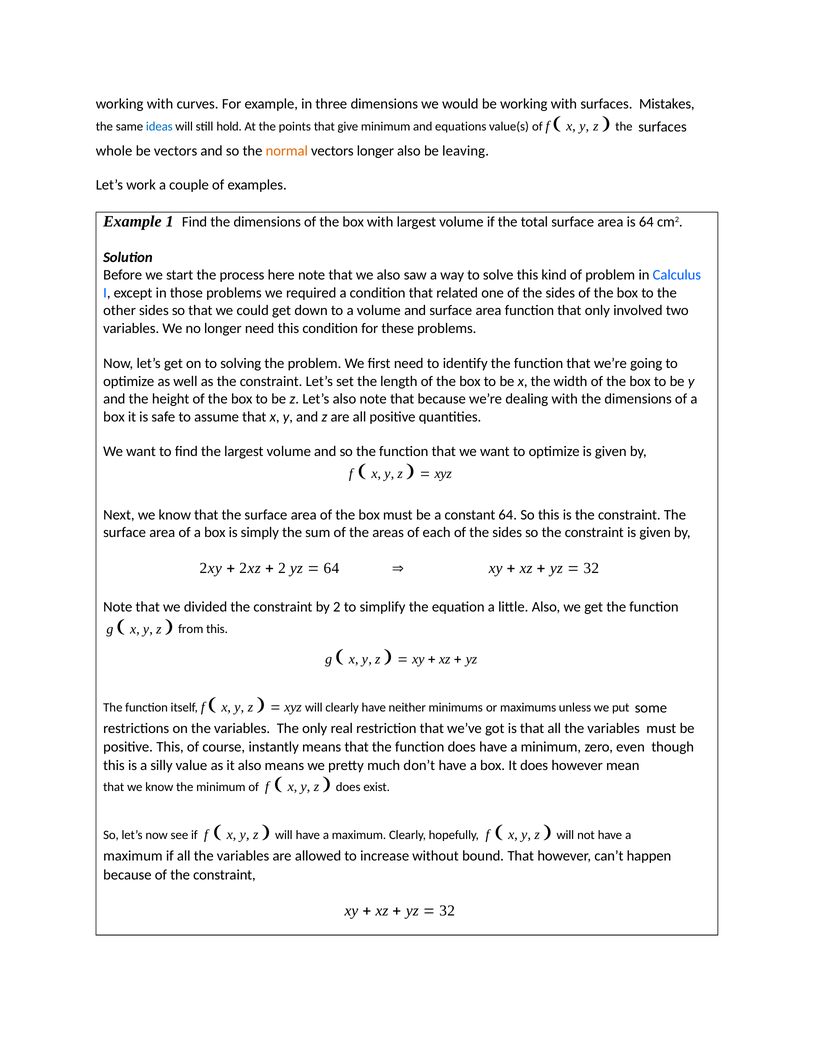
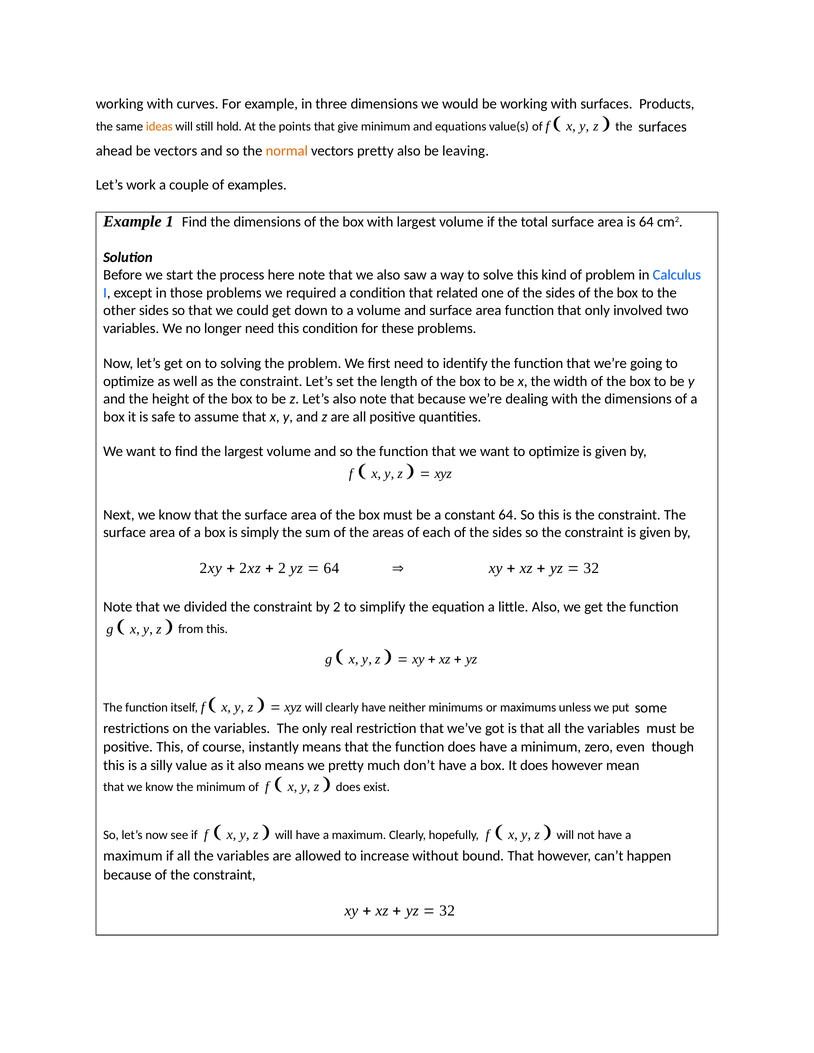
Mistakes: Mistakes -> Products
ideas colour: blue -> orange
whole: whole -> ahead
vectors longer: longer -> pretty
